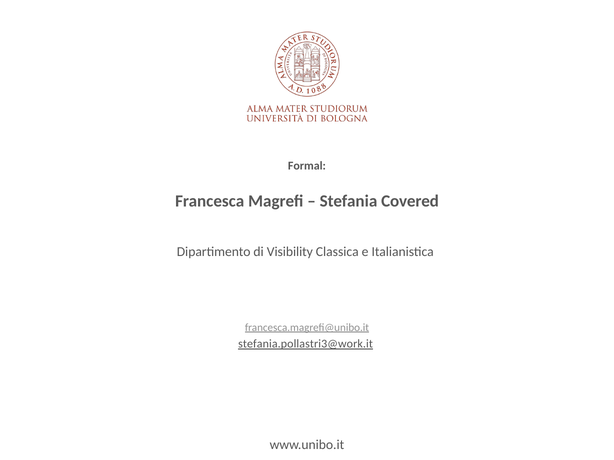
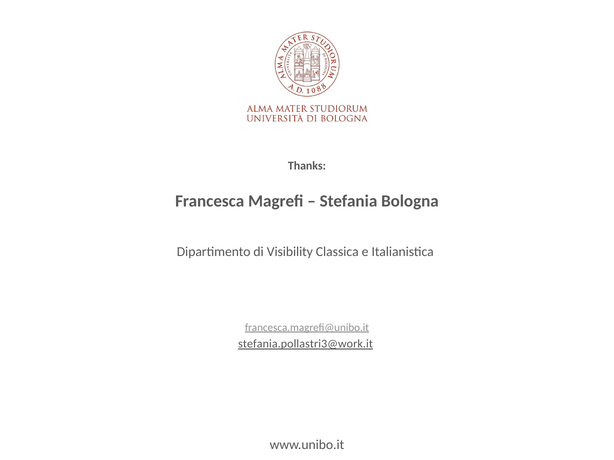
Formal: Formal -> Thanks
Covered: Covered -> Bologna
